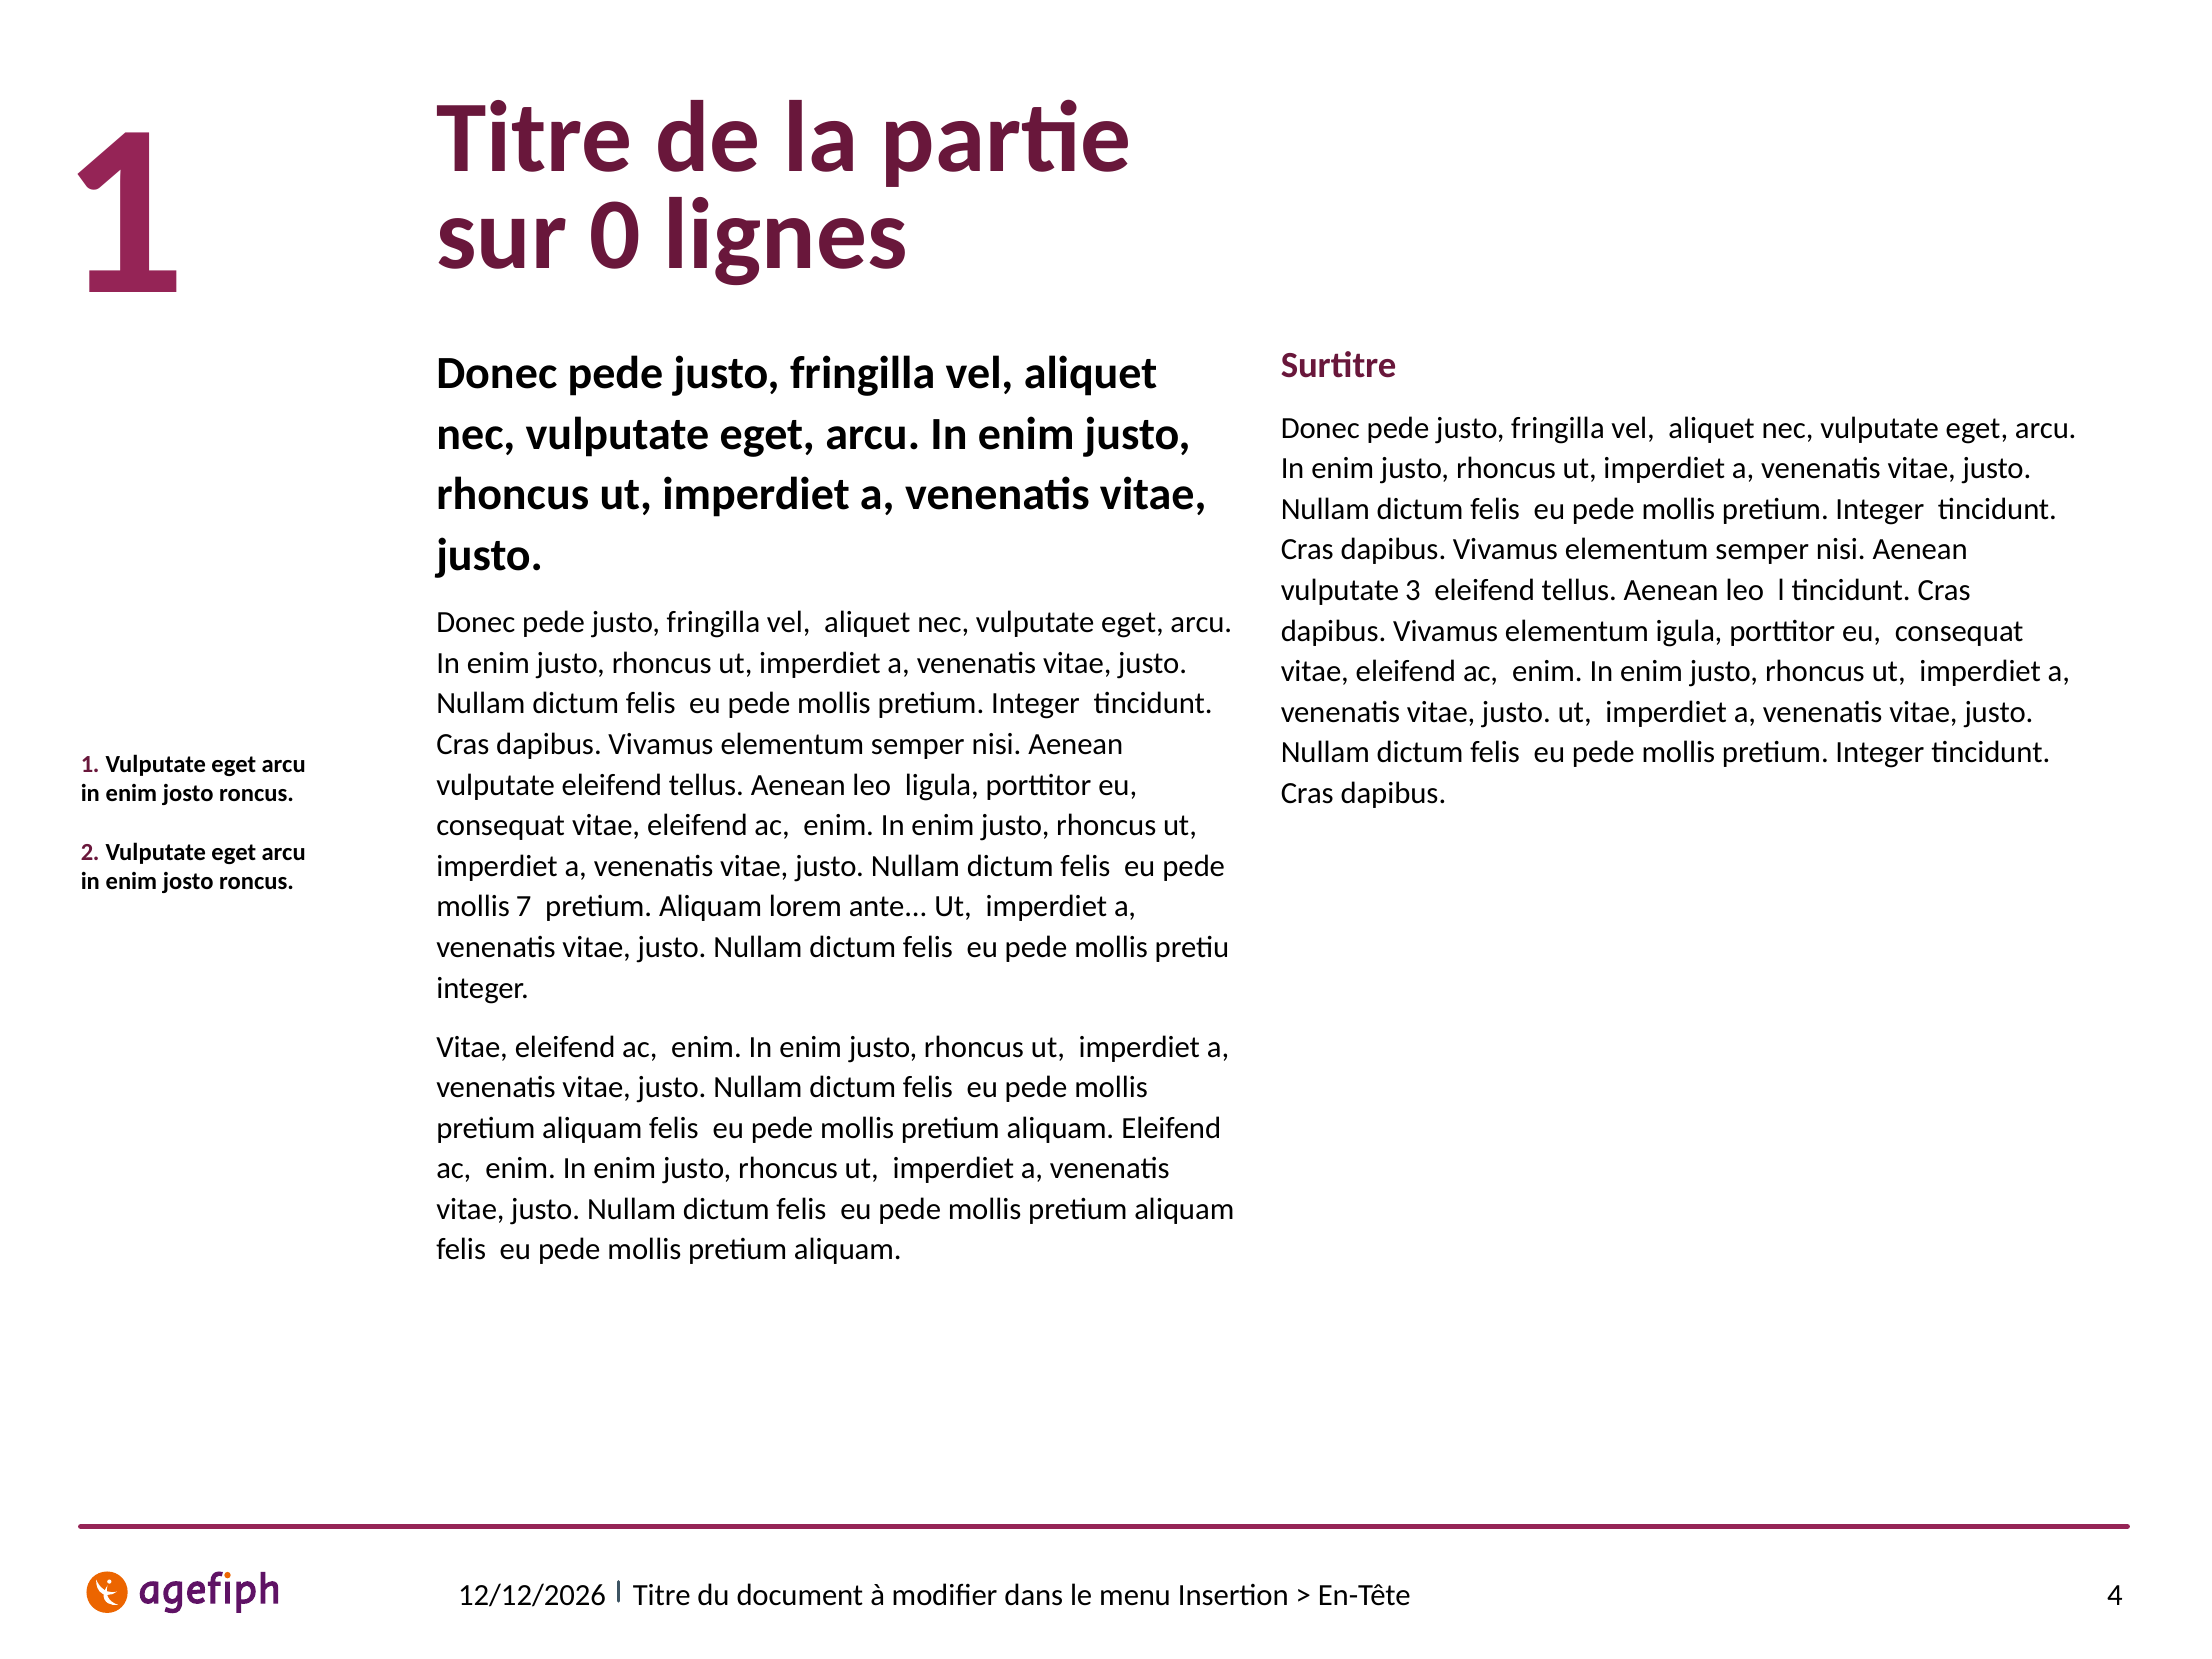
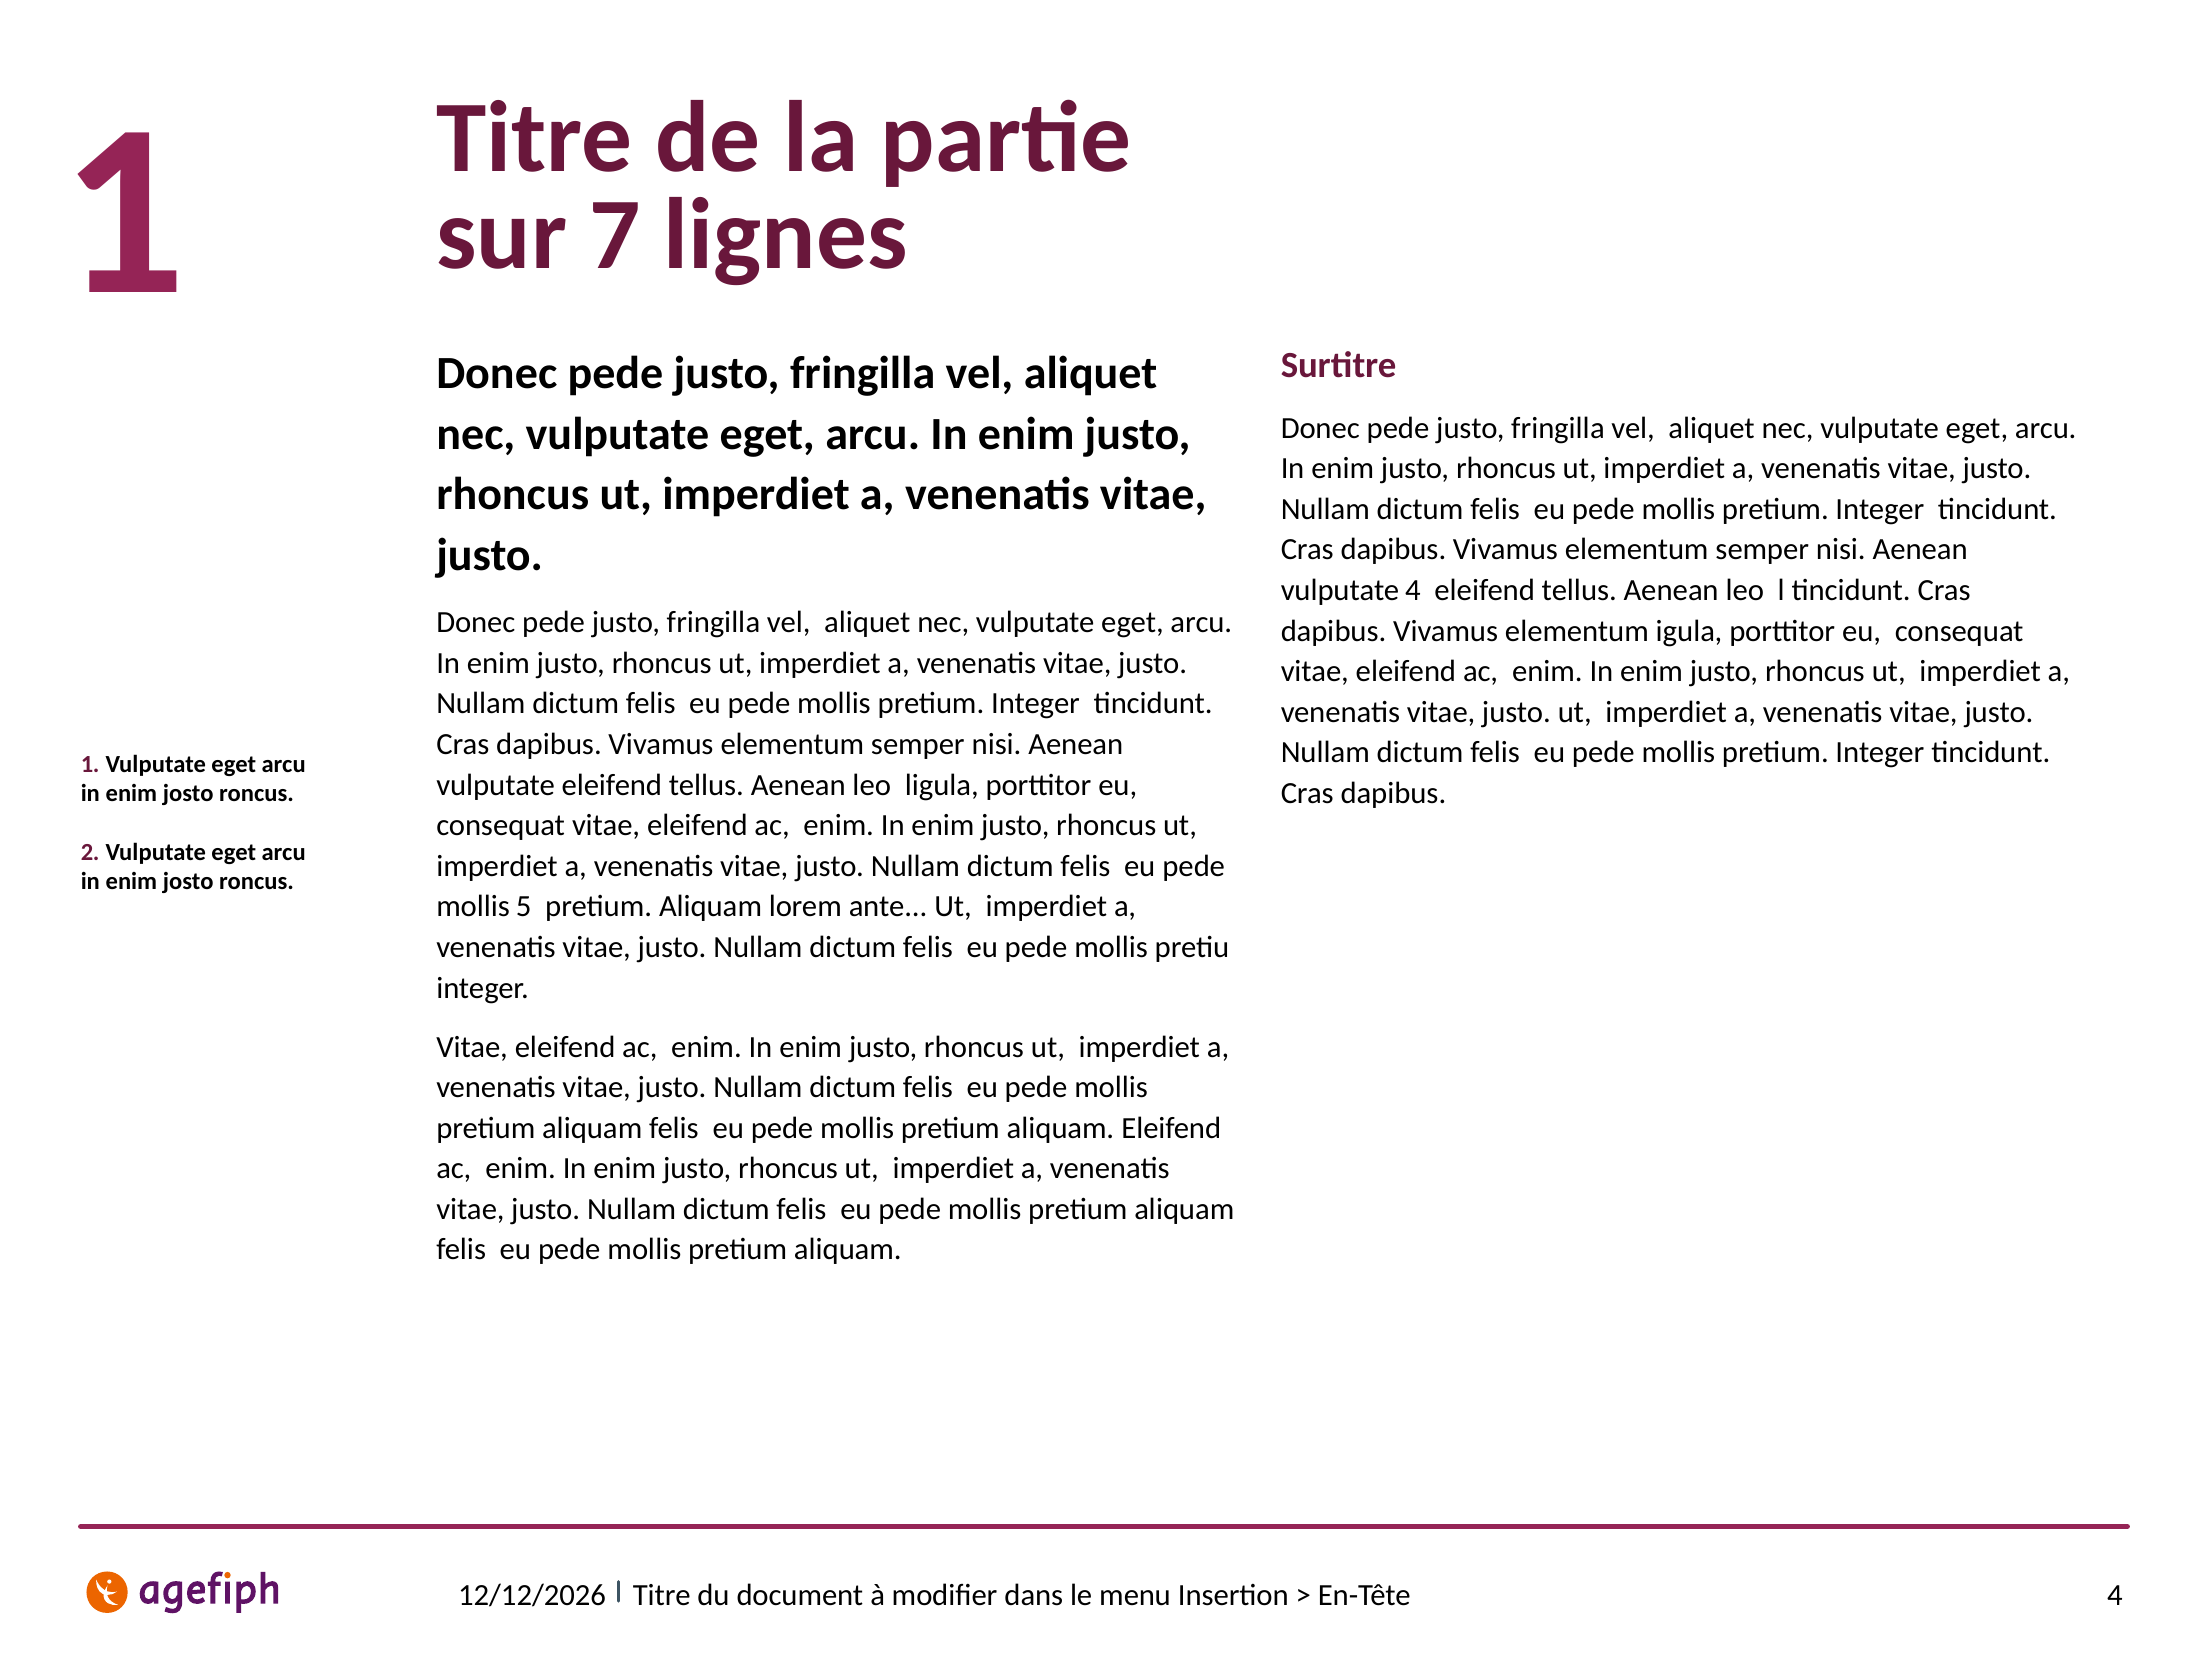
0: 0 -> 7
vulputate 3: 3 -> 4
7: 7 -> 5
